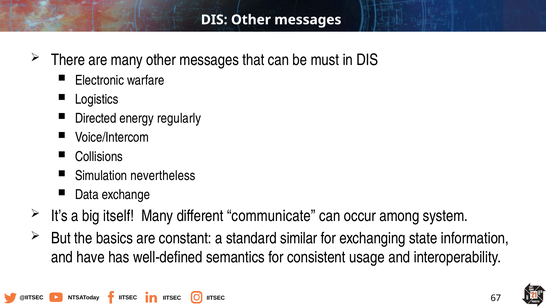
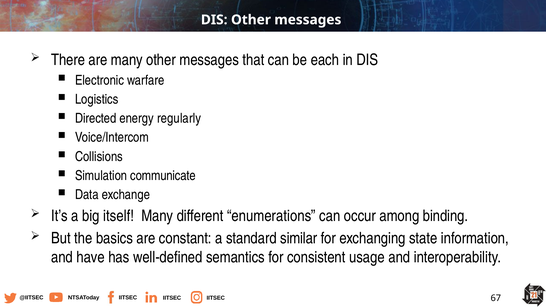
must: must -> each
nevertheless: nevertheless -> communicate
communicate: communicate -> enumerations
system: system -> binding
